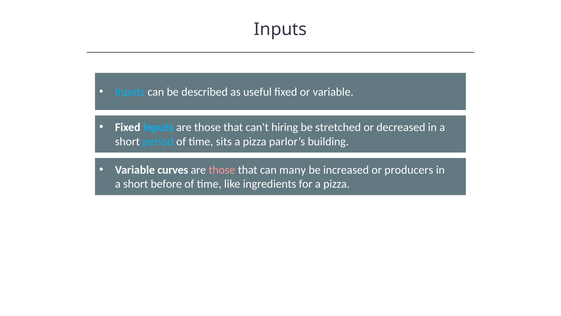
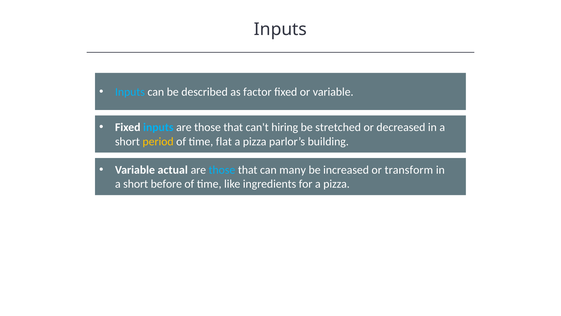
useful: useful -> factor
period colour: light blue -> yellow
sits: sits -> flat
curves: curves -> actual
those at (222, 170) colour: pink -> light blue
producers: producers -> transform
